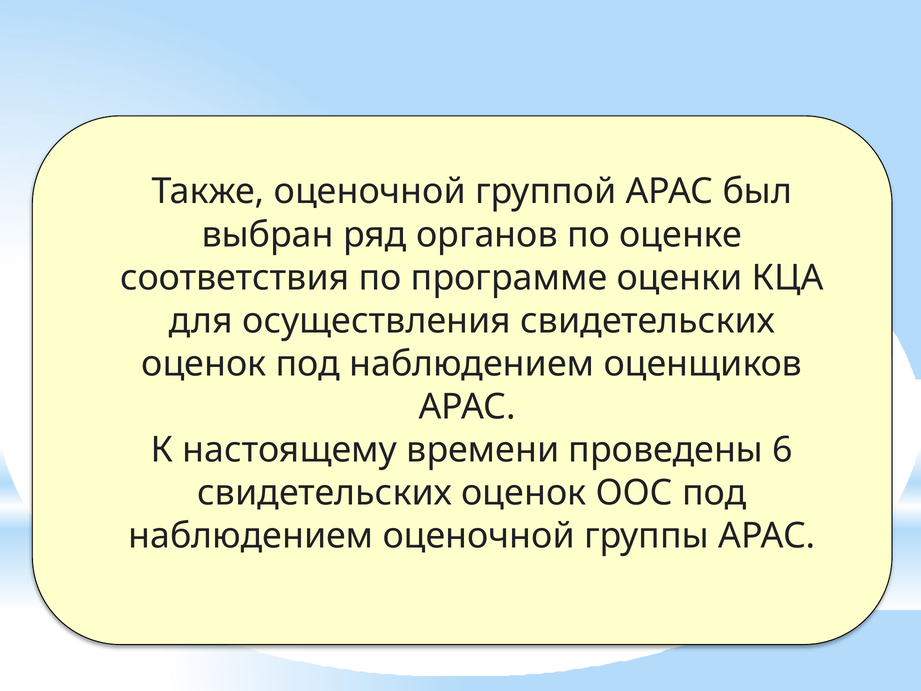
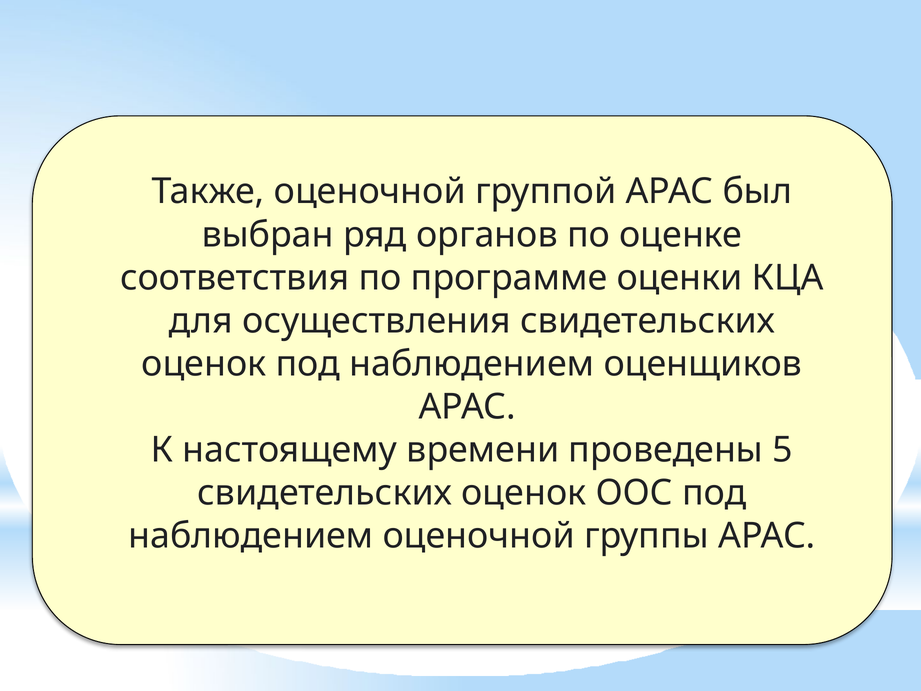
6: 6 -> 5
